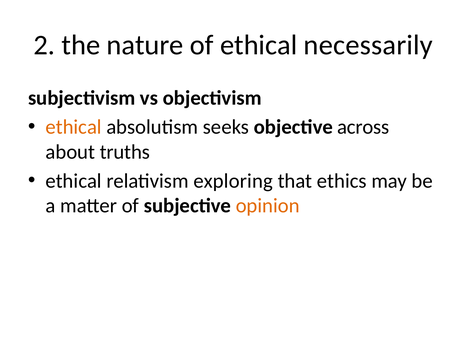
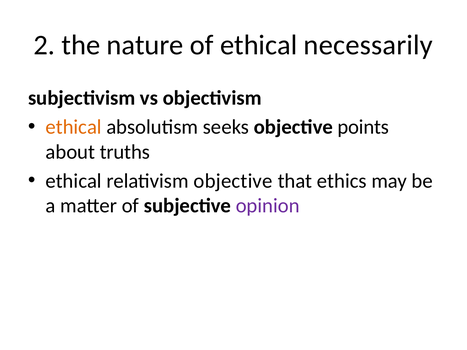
across: across -> points
relativism exploring: exploring -> objective
opinion colour: orange -> purple
